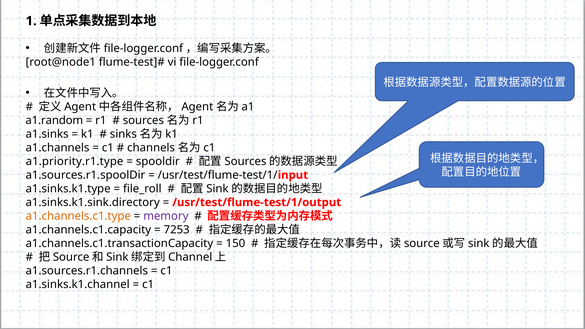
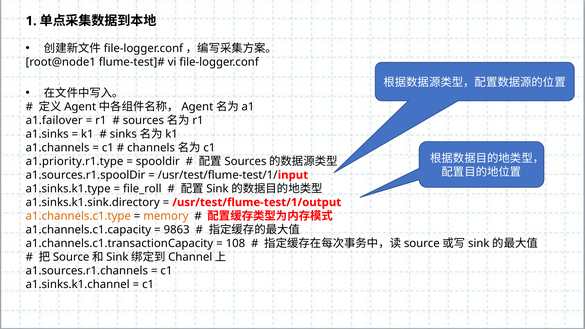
a1.random: a1.random -> a1.failover
memory colour: purple -> orange
7253: 7253 -> 9863
150: 150 -> 108
